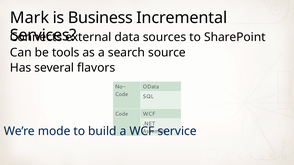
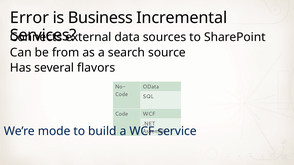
Mark: Mark -> Error
tools: tools -> from
